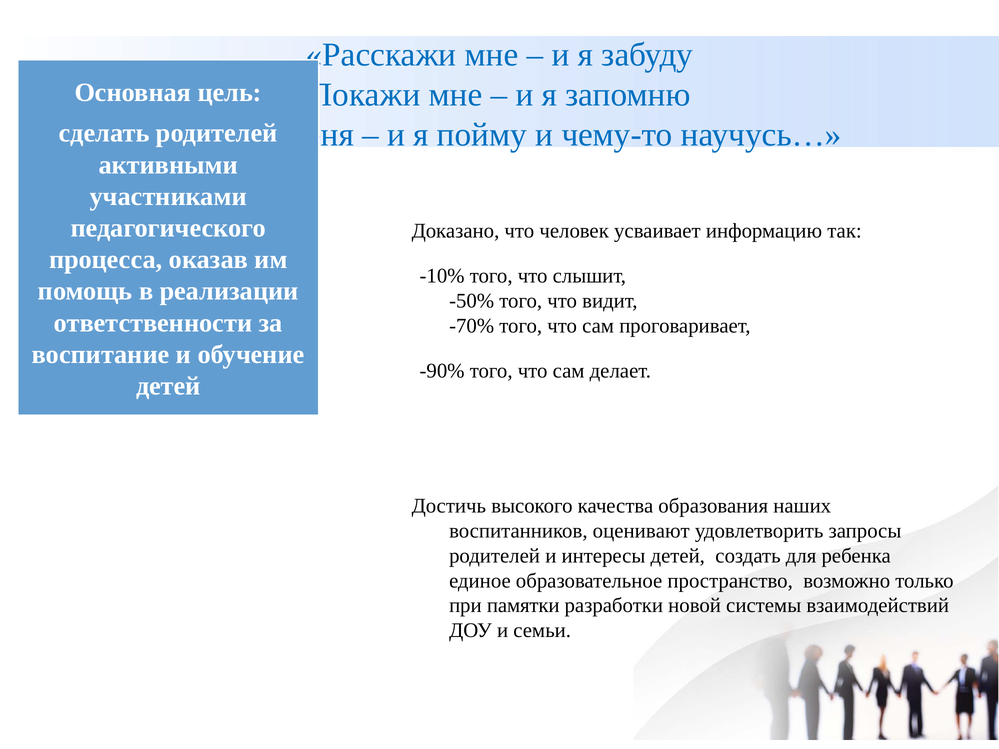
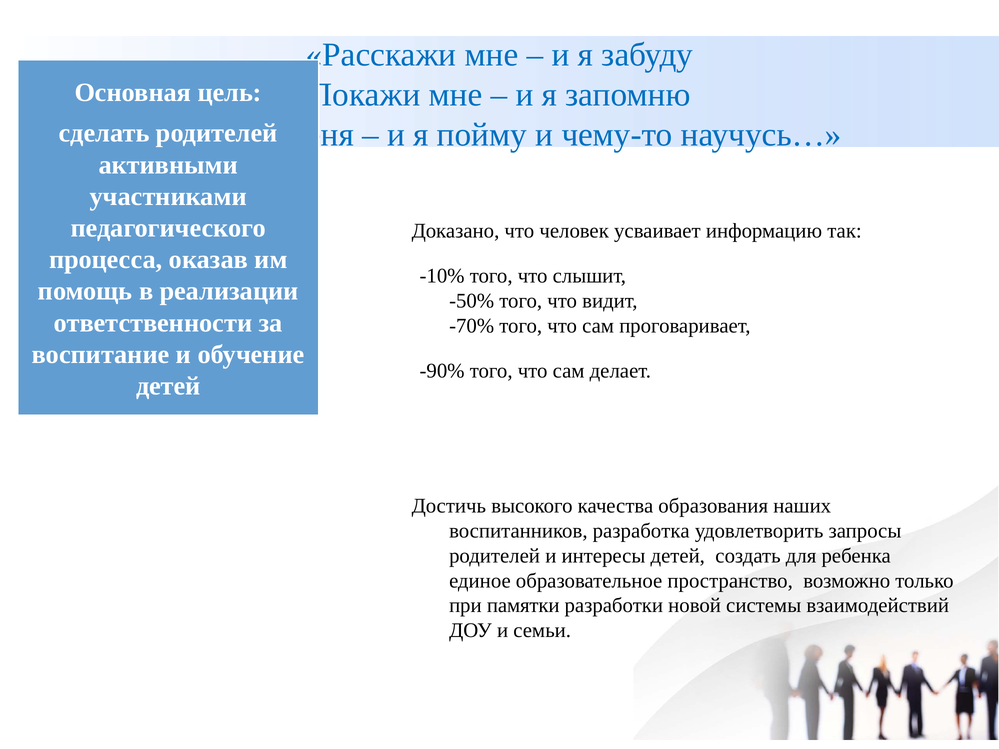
оценивают: оценивают -> разработка
